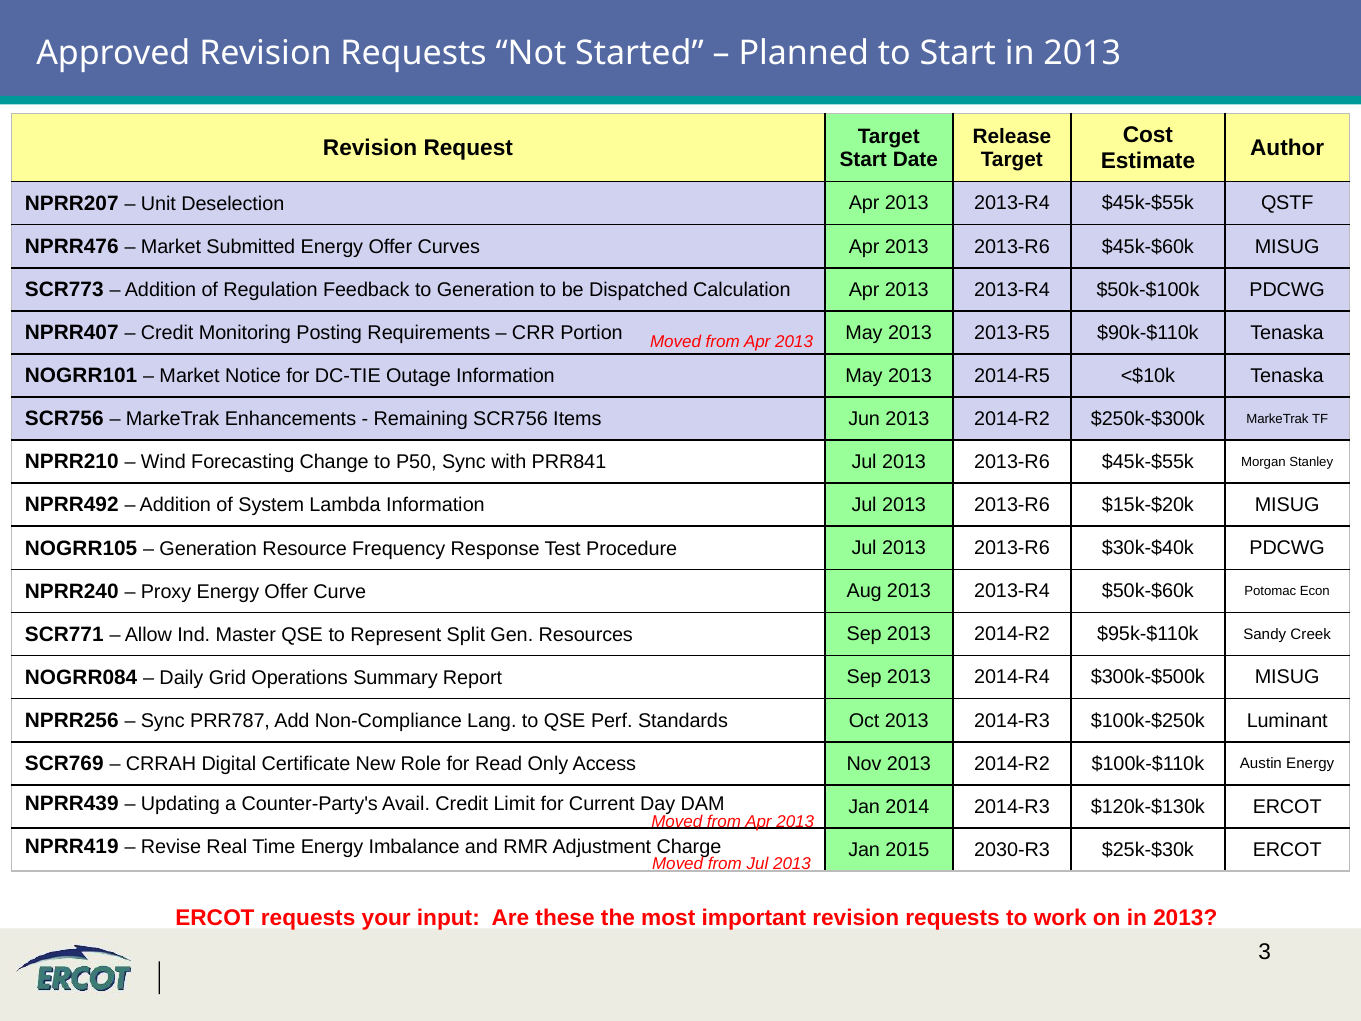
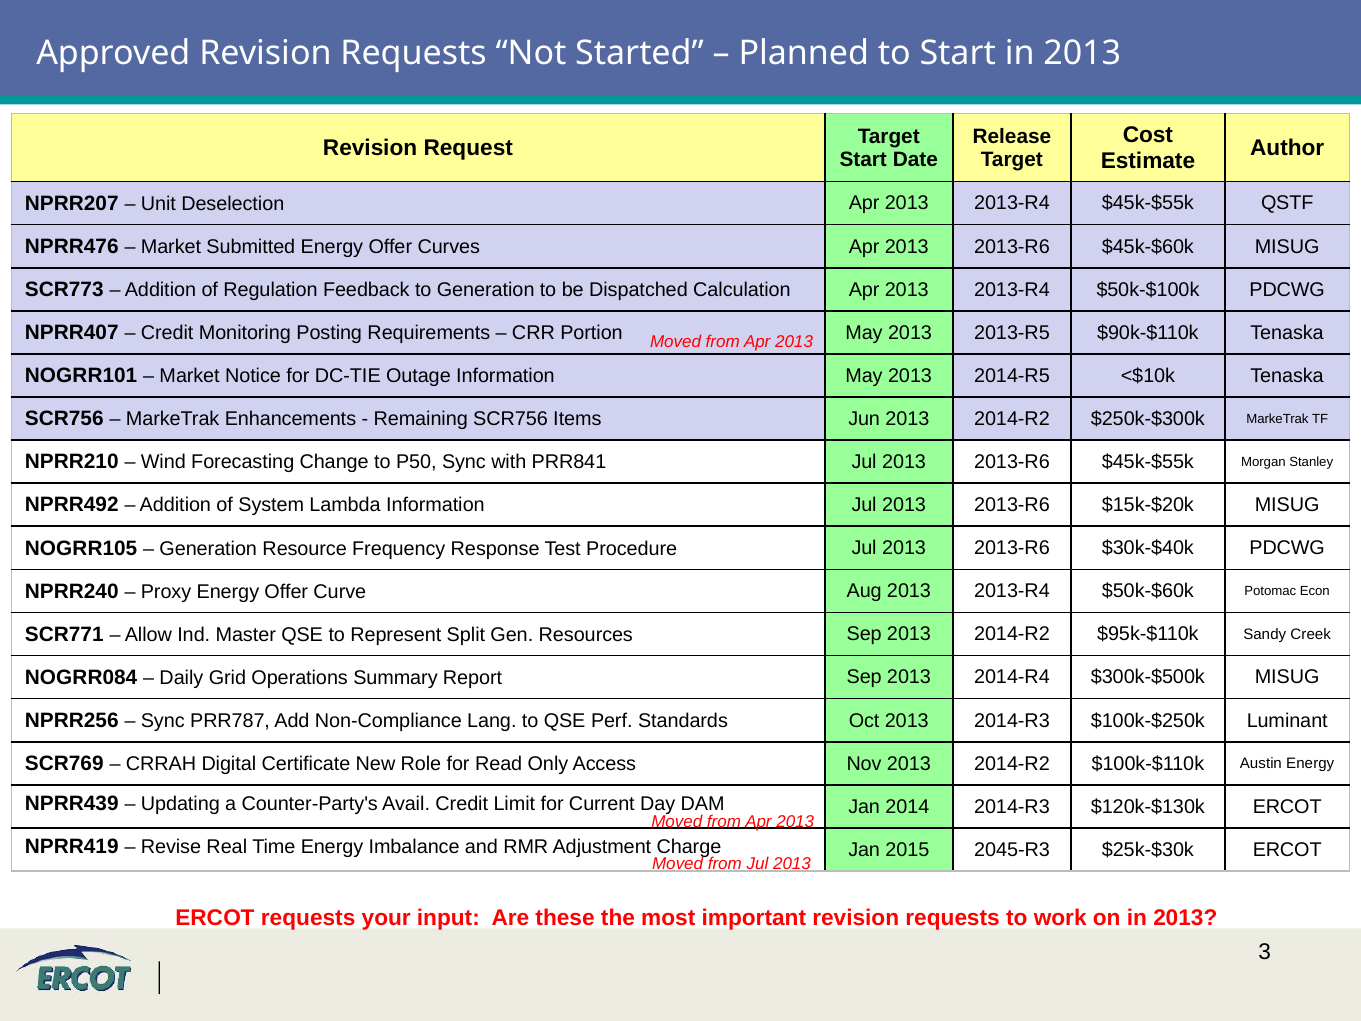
2030-R3: 2030-R3 -> 2045-R3
